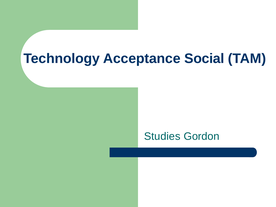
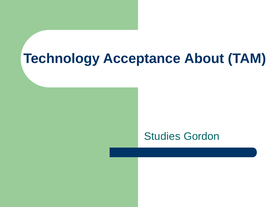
Social: Social -> About
